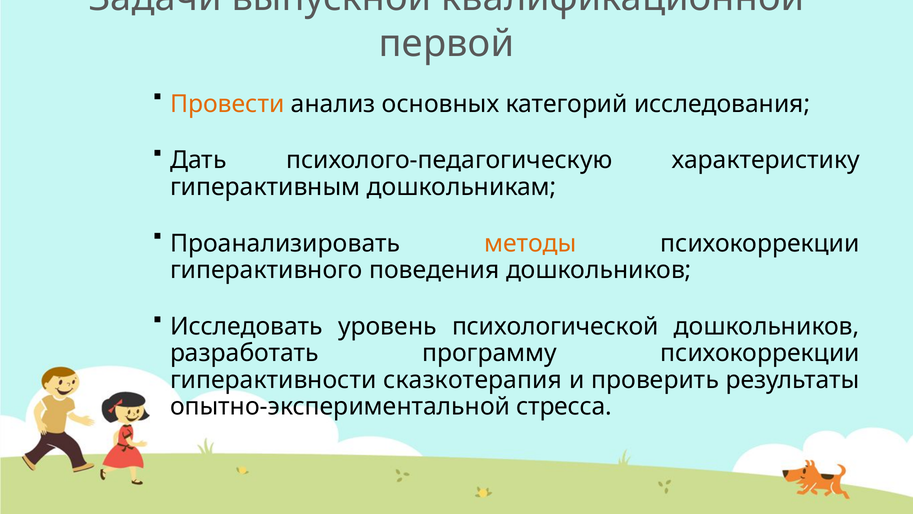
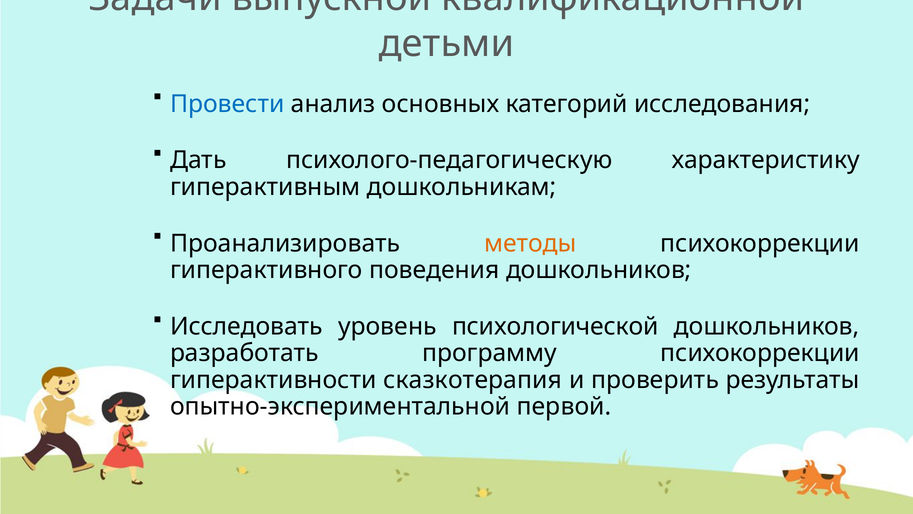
первой: первой -> детьми
Провести colour: orange -> blue
стресса: стресса -> первой
